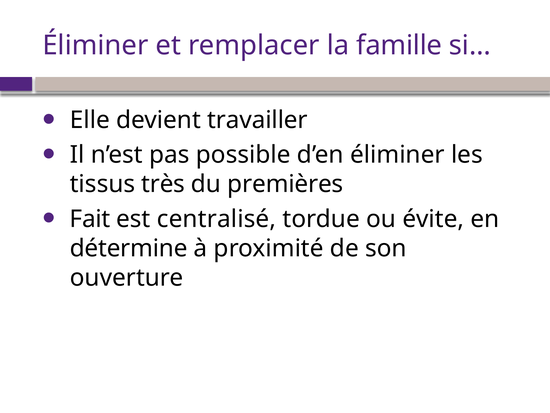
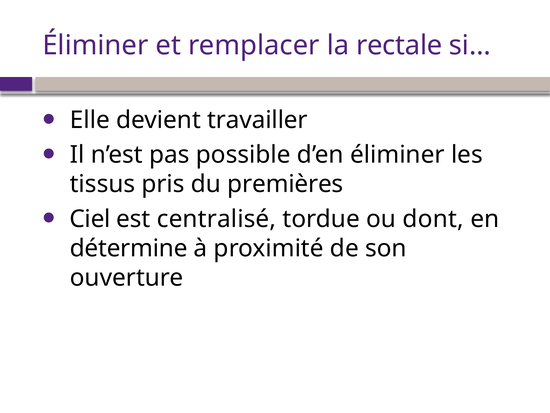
famille: famille -> rectale
très: très -> pris
Fait: Fait -> Ciel
évite: évite -> dont
